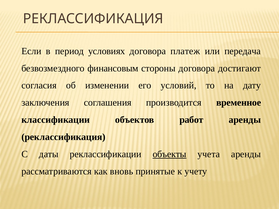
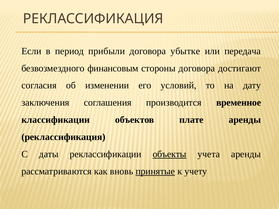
условиях: условиях -> прибыли
платеж: платеж -> убытке
работ: работ -> плате
принятые underline: none -> present
